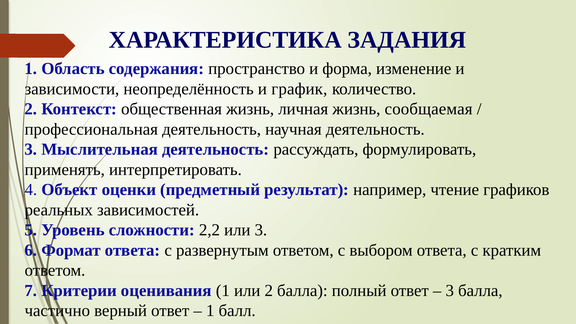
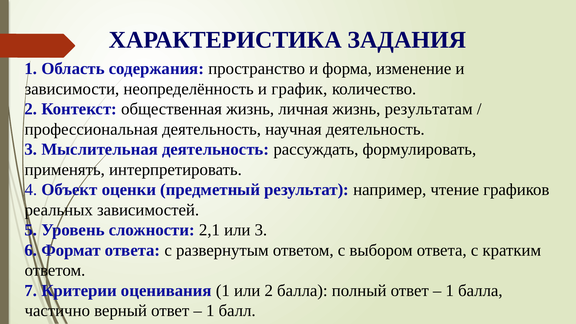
сообщаемая: сообщаемая -> результатам
2,2: 2,2 -> 2,1
3 at (450, 291): 3 -> 1
